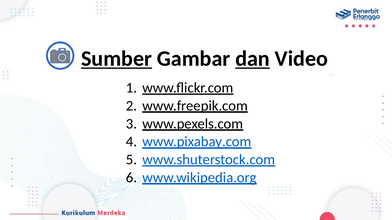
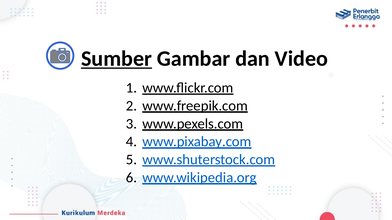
dan underline: present -> none
